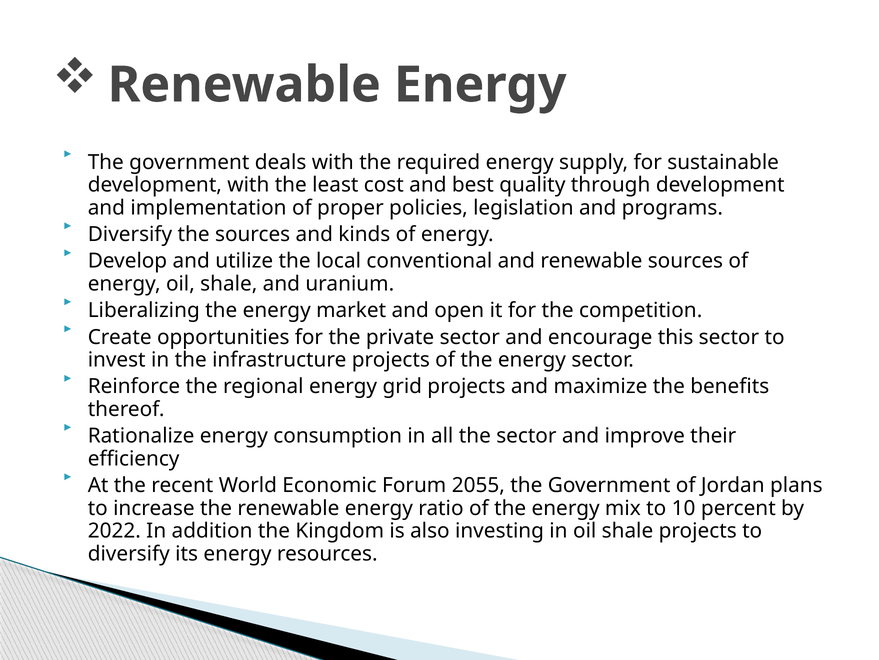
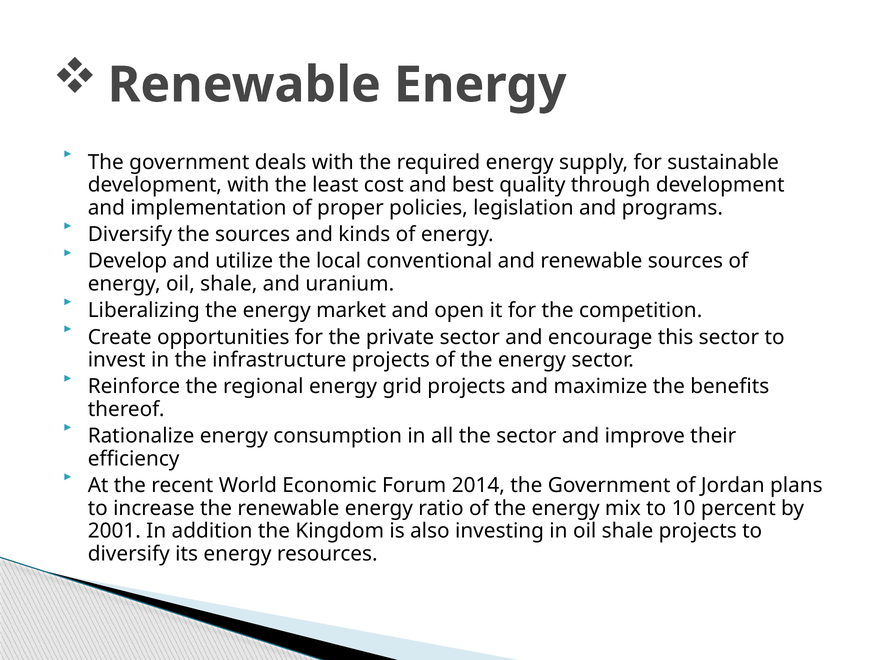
2055: 2055 -> 2014
2022: 2022 -> 2001
